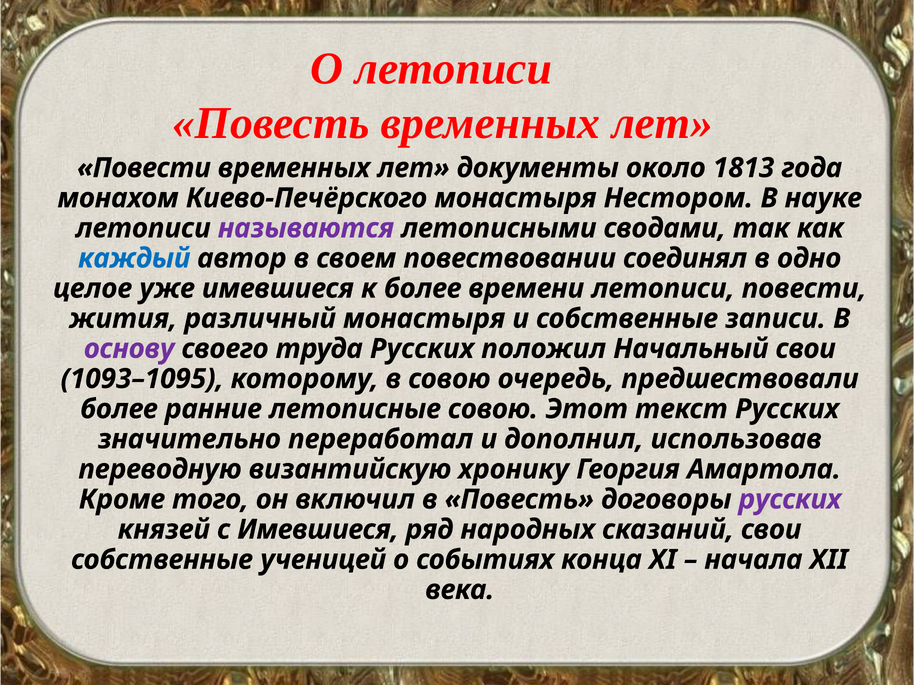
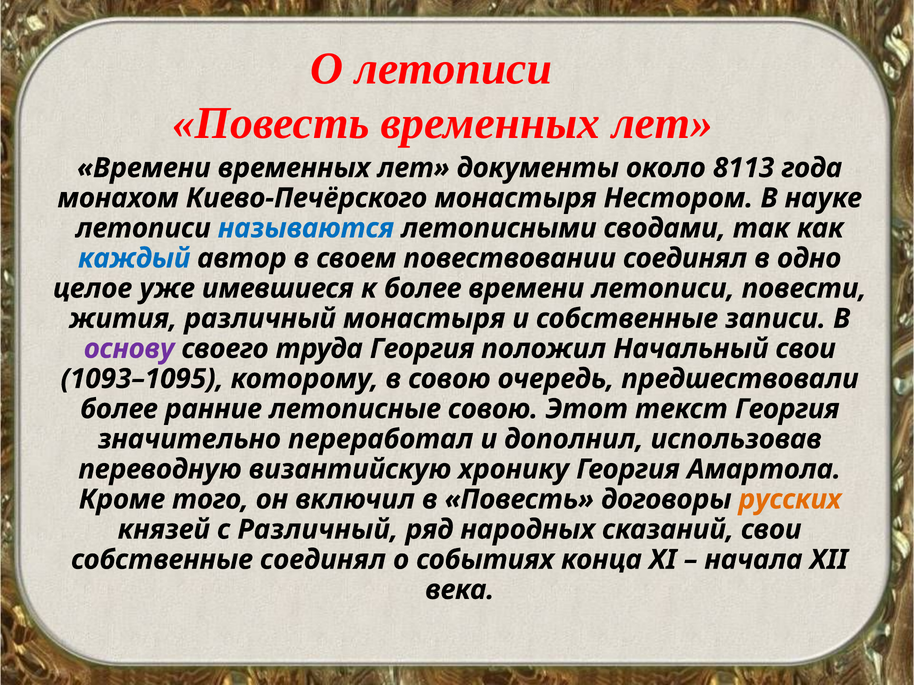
Повести at (144, 168): Повести -> Времени
1813: 1813 -> 8113
называются colour: purple -> blue
труда Русских: Русских -> Георгия
текст Русских: Русских -> Георгия
русских at (790, 500) colour: purple -> orange
с Имевшиеся: Имевшиеся -> Различный
собственные ученицей: ученицей -> соединял
